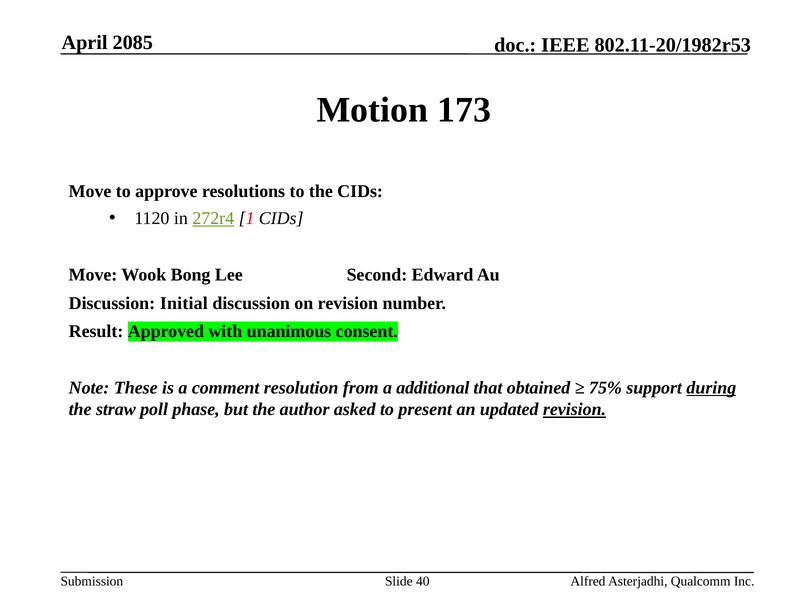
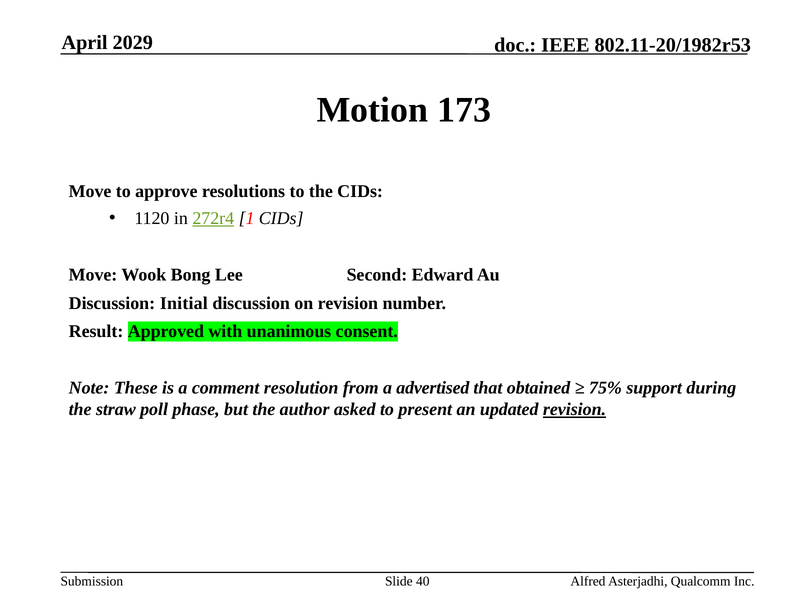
2085: 2085 -> 2029
additional: additional -> advertised
during underline: present -> none
